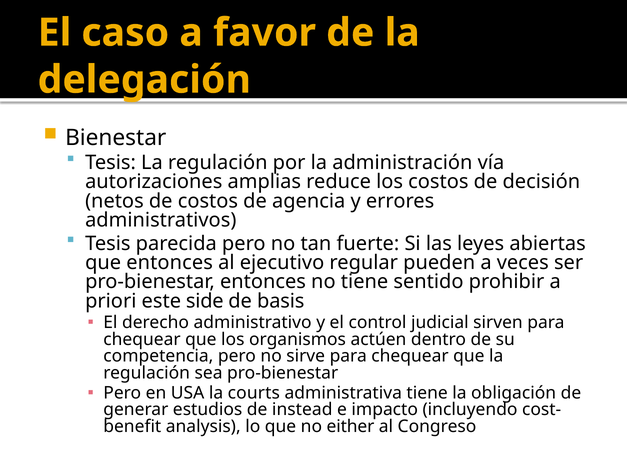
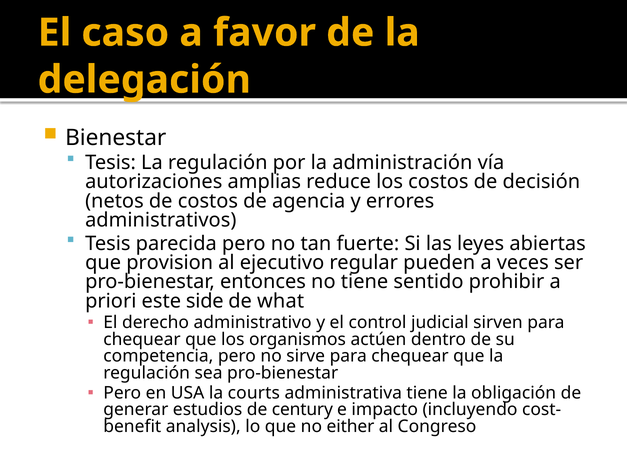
que entonces: entonces -> provision
basis: basis -> what
instead: instead -> century
